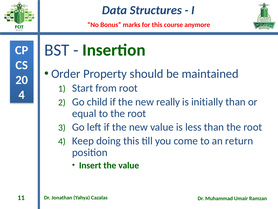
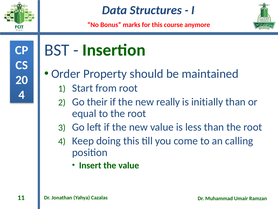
child: child -> their
return: return -> calling
